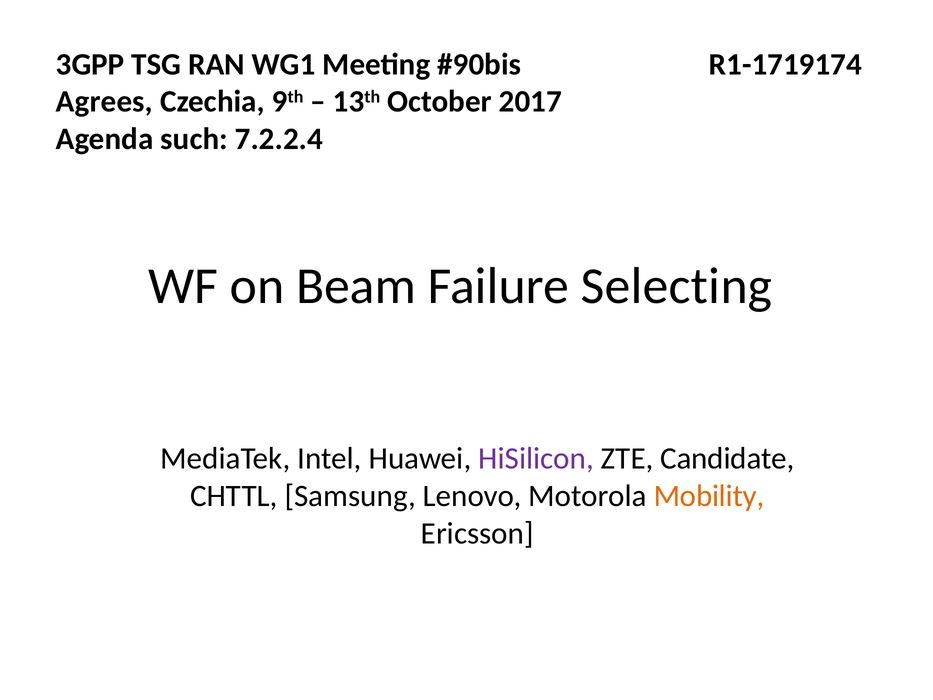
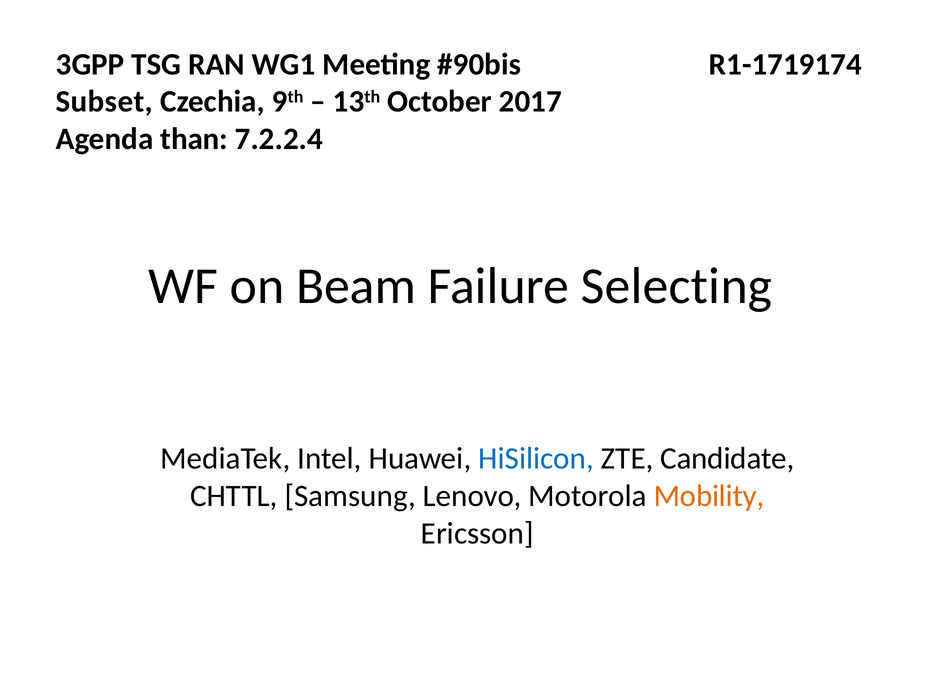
Agrees: Agrees -> Subset
such: such -> than
HiSilicon colour: purple -> blue
